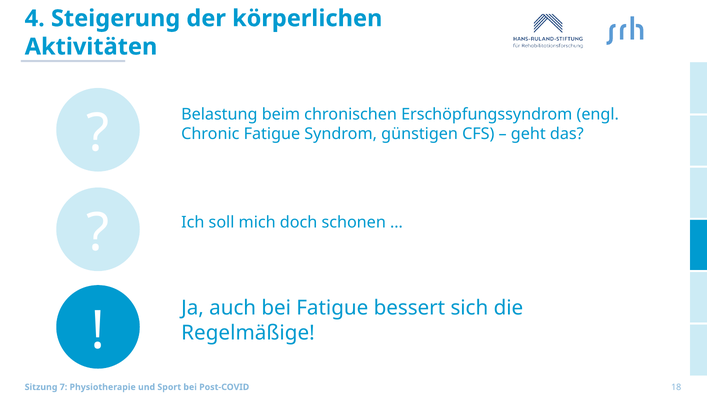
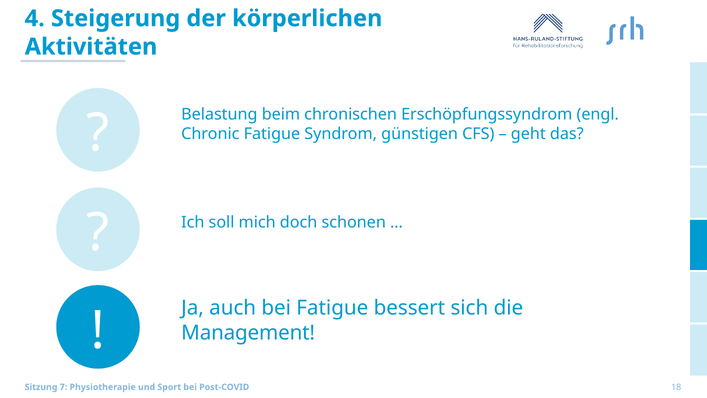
Regelmäßige: Regelmäßige -> Management
